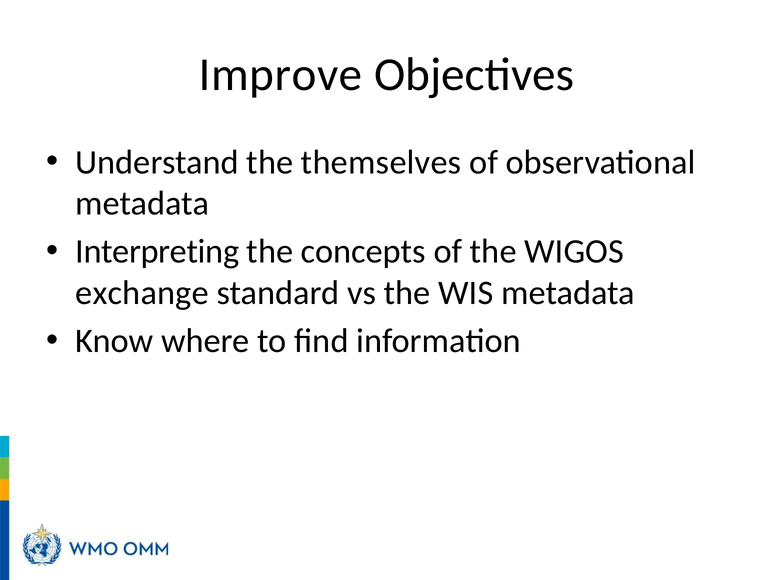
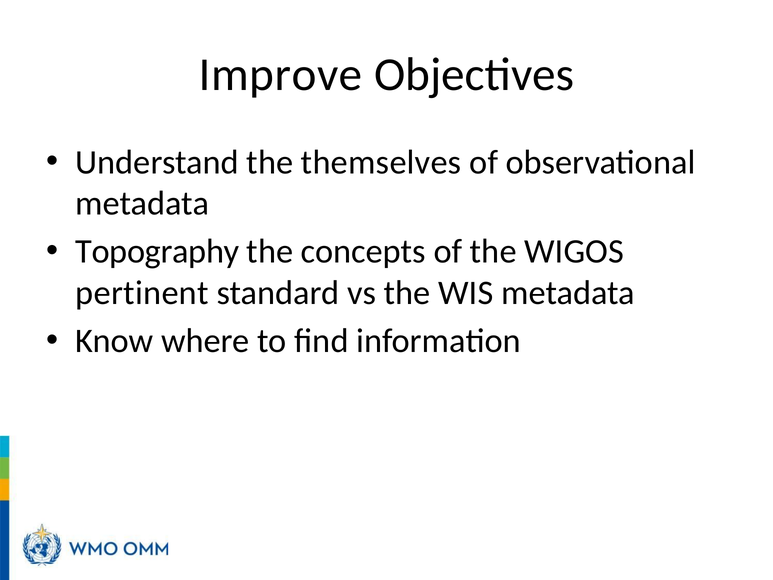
Interpreting: Interpreting -> Topography
exchange: exchange -> pertinent
